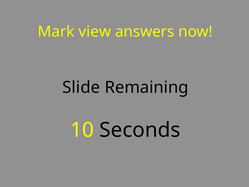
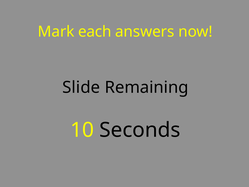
view: view -> each
